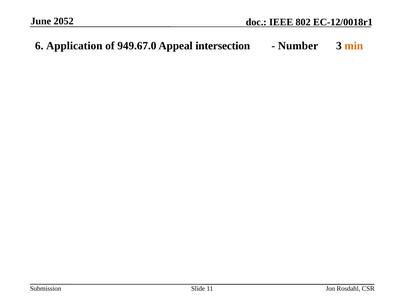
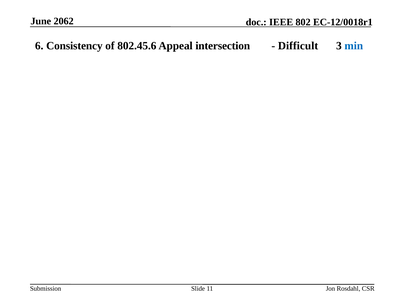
2052: 2052 -> 2062
Application: Application -> Consistency
949.67.0: 949.67.0 -> 802.45.6
Number: Number -> Difficult
min colour: orange -> blue
